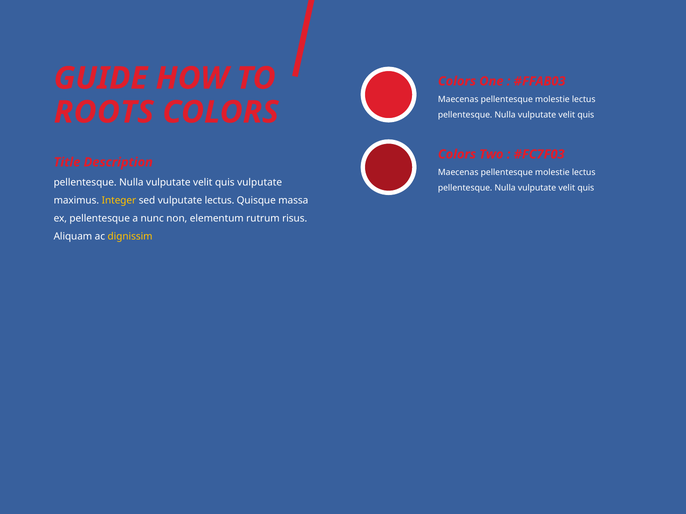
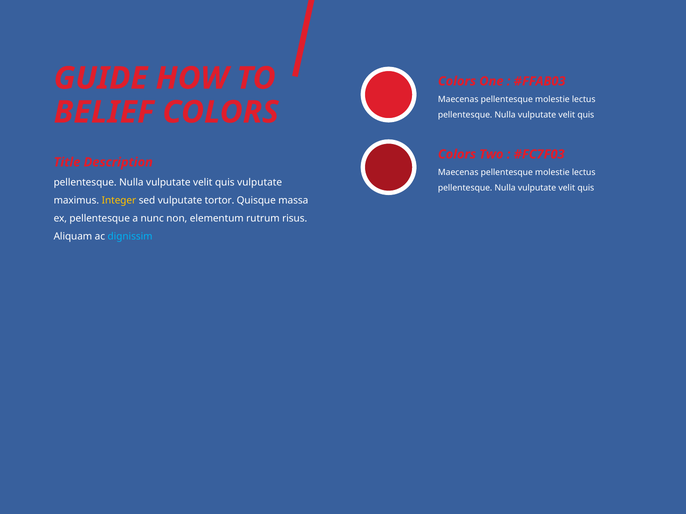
ROOTS: ROOTS -> BELIEF
vulputate lectus: lectus -> tortor
dignissim colour: yellow -> light blue
